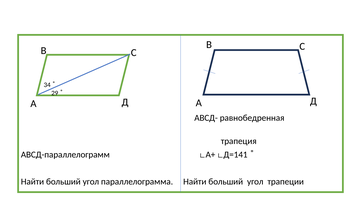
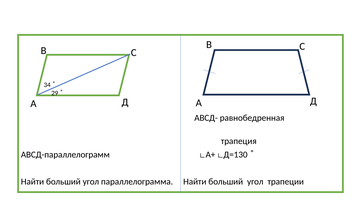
∟Д=141: ∟Д=141 -> ∟Д=130
